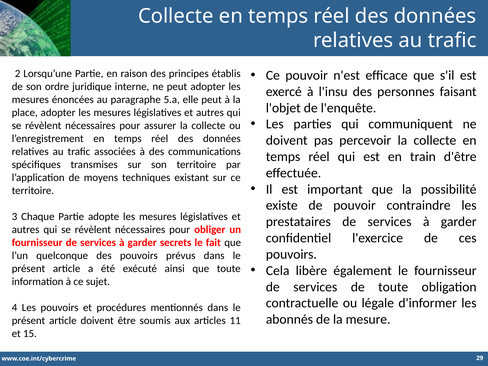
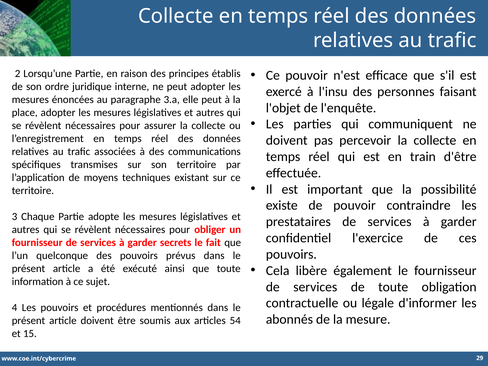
5.a: 5.a -> 3.a
11: 11 -> 54
